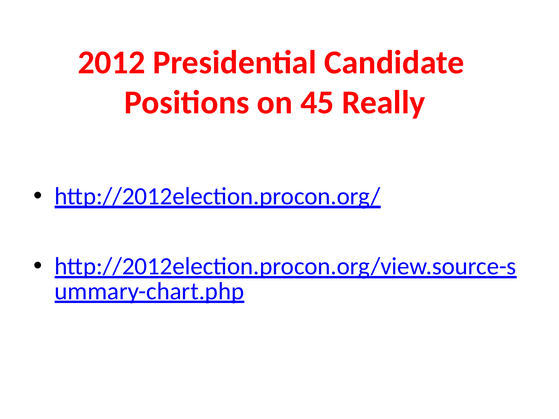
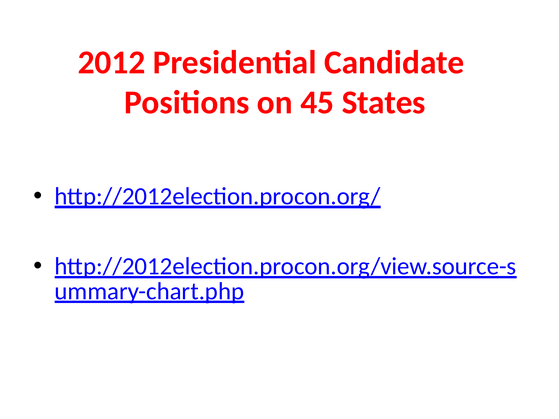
Really: Really -> States
